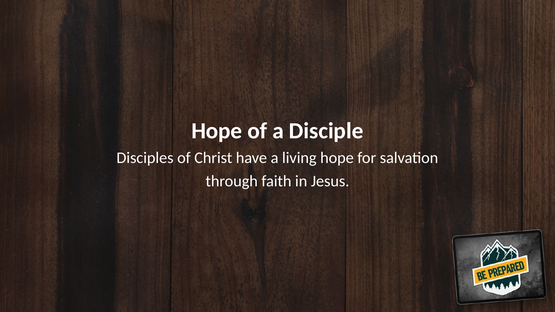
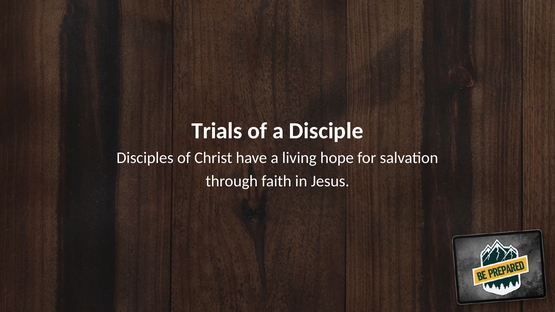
Hope at (217, 131): Hope -> Trials
